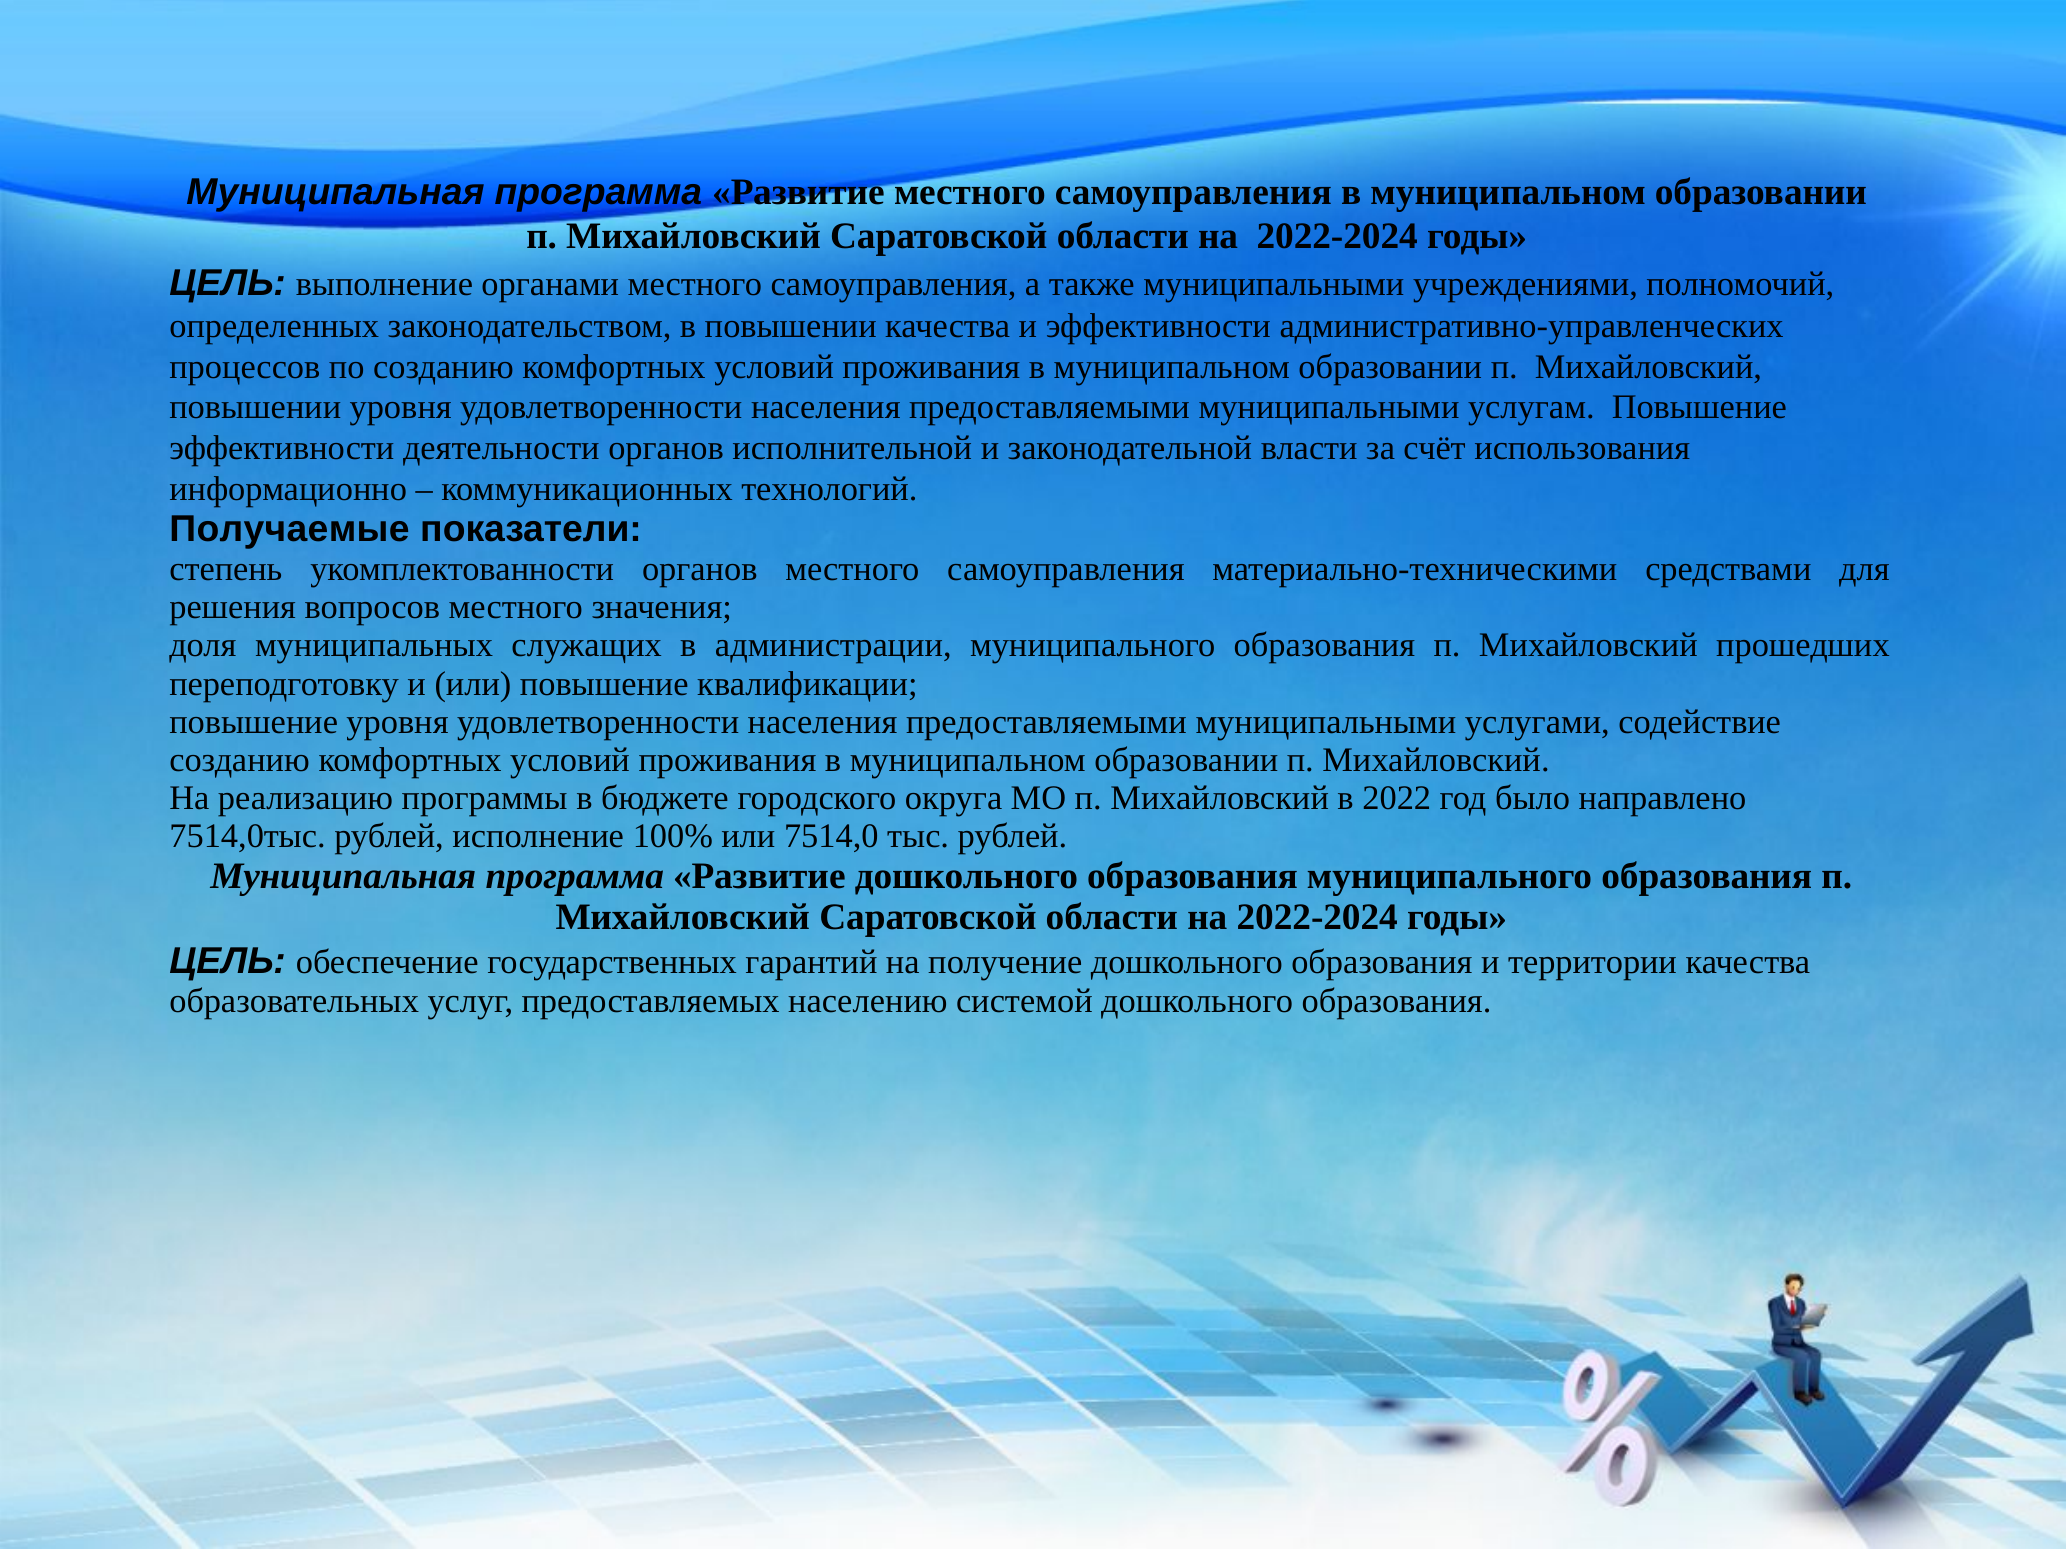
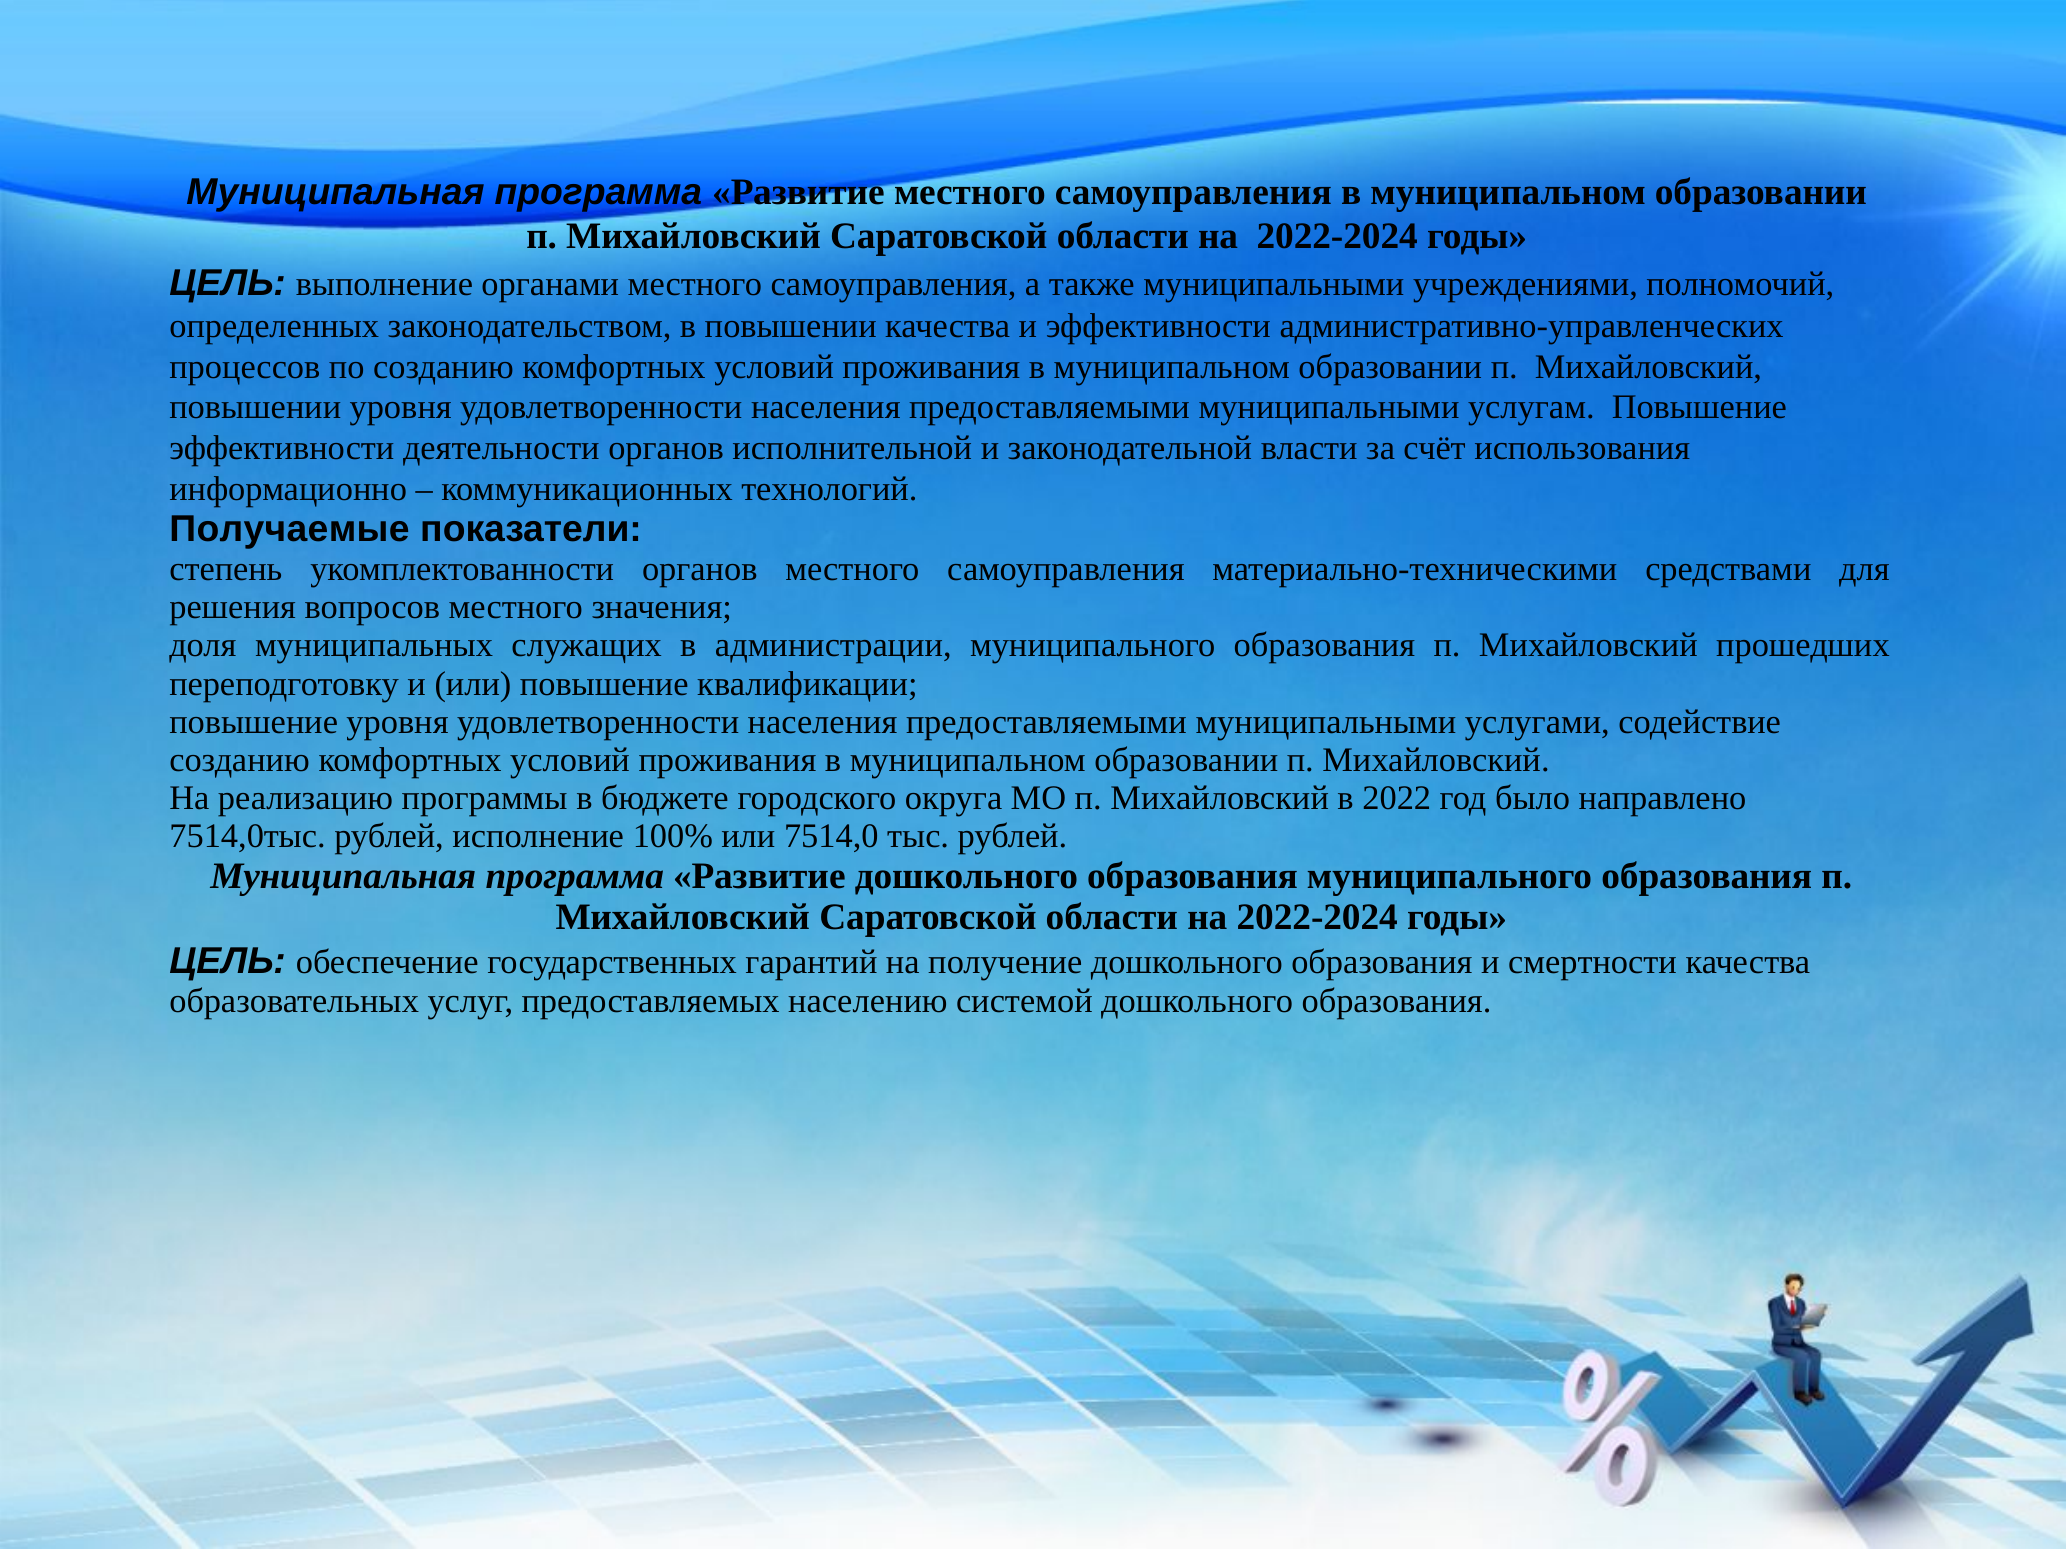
территории: территории -> смертности
